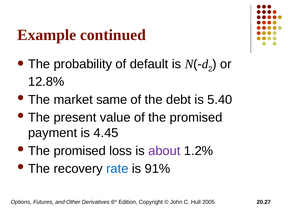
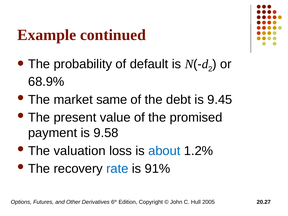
12.8%: 12.8% -> 68.9%
5.40: 5.40 -> 9.45
4.45: 4.45 -> 9.58
promised at (80, 151): promised -> valuation
about colour: purple -> blue
